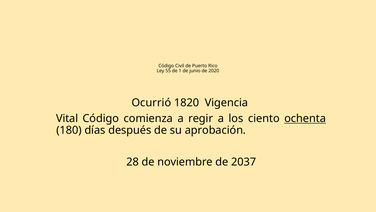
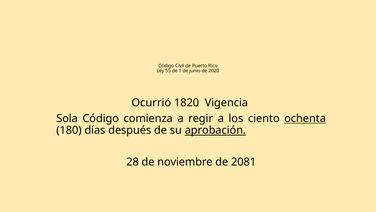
Vital: Vital -> Sola
aprobación underline: none -> present
2037: 2037 -> 2081
